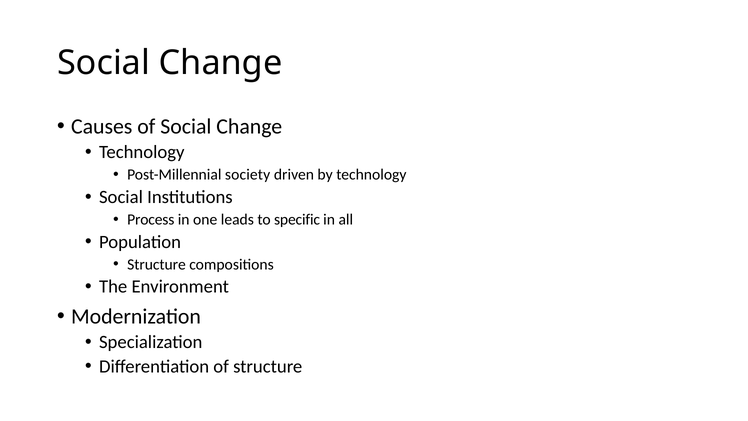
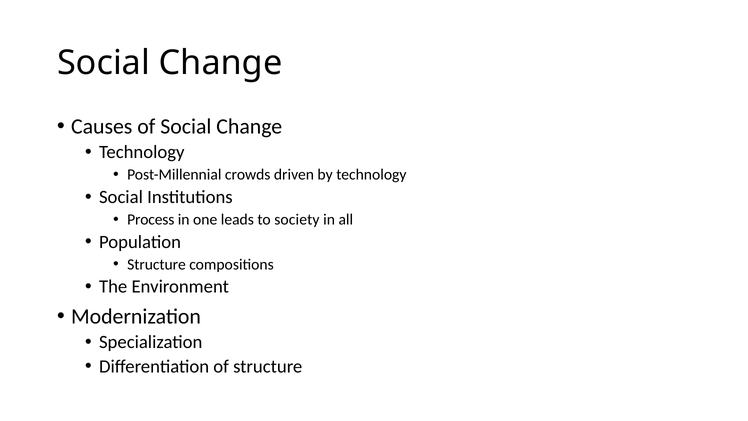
society: society -> crowds
specific: specific -> society
